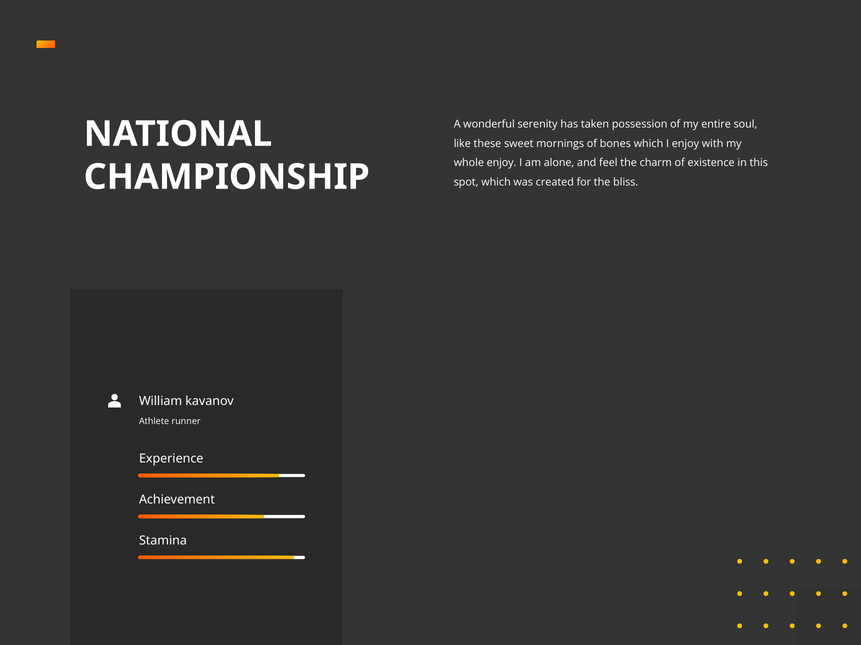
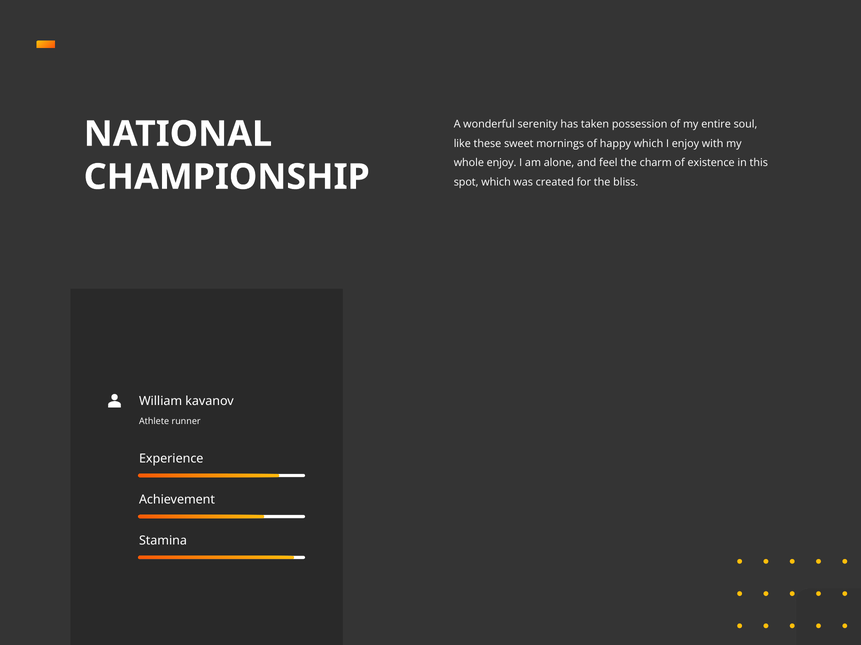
bones: bones -> happy
